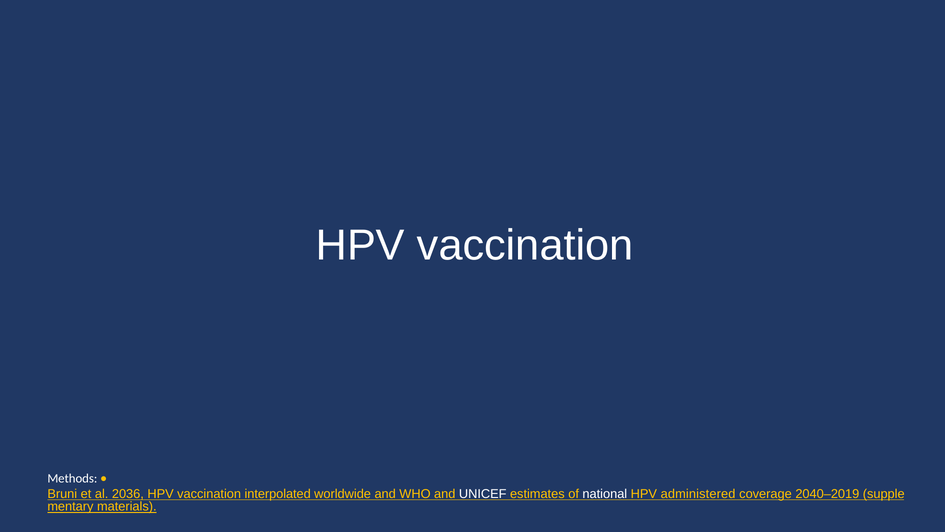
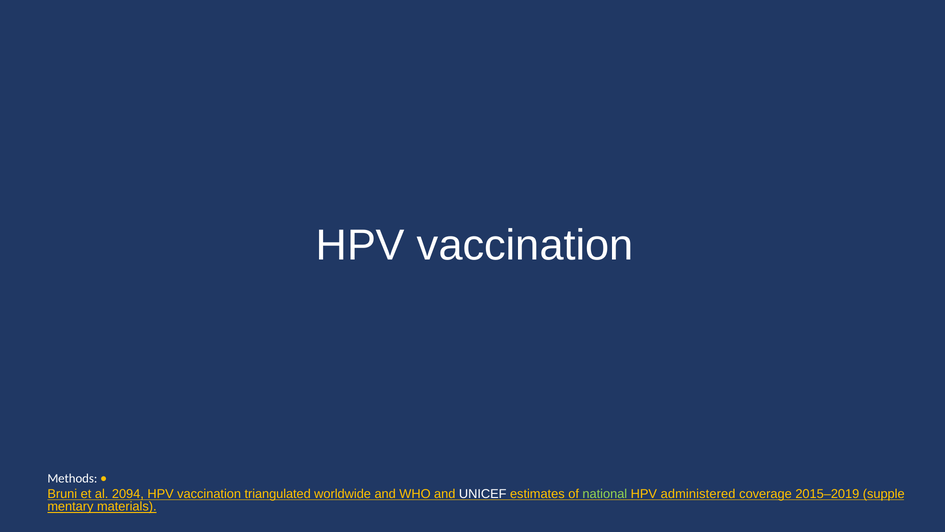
2036: 2036 -> 2094
interpolated: interpolated -> triangulated
national colour: white -> light green
2040–2019: 2040–2019 -> 2015–2019
